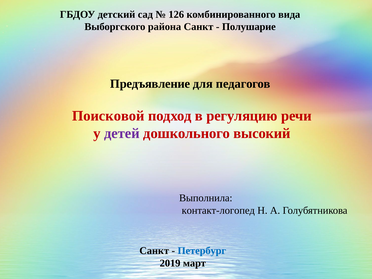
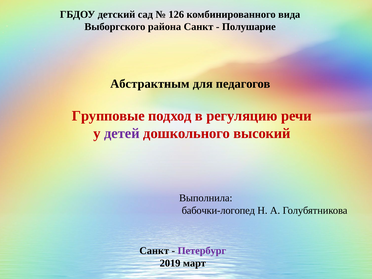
Предъявление: Предъявление -> Абстрактным
Поисковой: Поисковой -> Групповые
контакт-логопед: контакт-логопед -> бабочки-логопед
Петербург colour: blue -> purple
